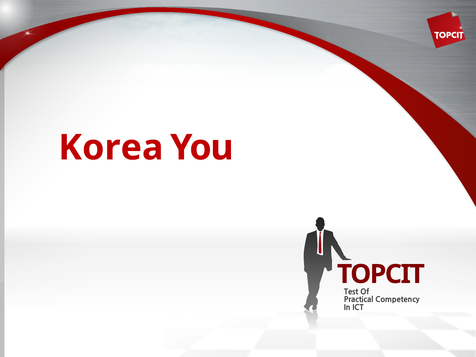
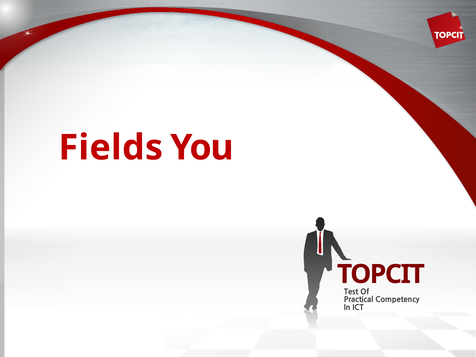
Korea: Korea -> Fields
